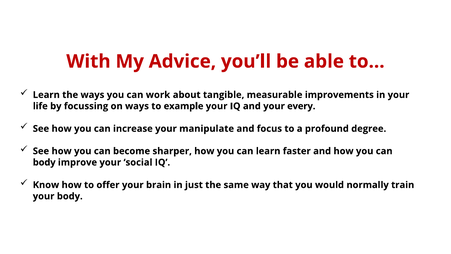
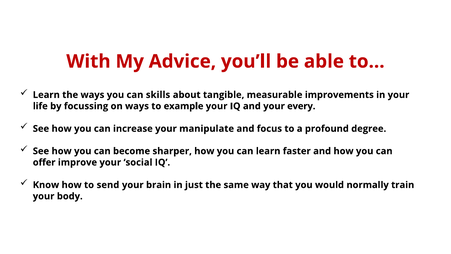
work: work -> skills
body at (44, 162): body -> offer
offer: offer -> send
